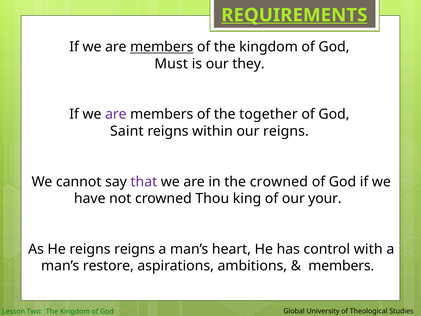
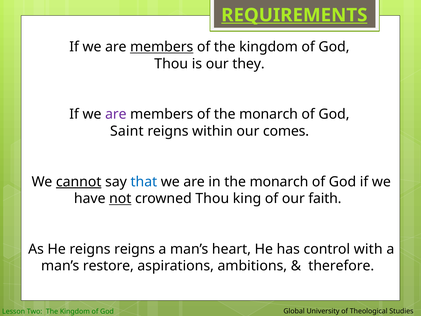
Must at (171, 64): Must -> Thou
of the together: together -> monarch
our reigns: reigns -> comes
cannot underline: none -> present
that colour: purple -> blue
in the crowned: crowned -> monarch
not underline: none -> present
your: your -> faith
members at (341, 266): members -> therefore
